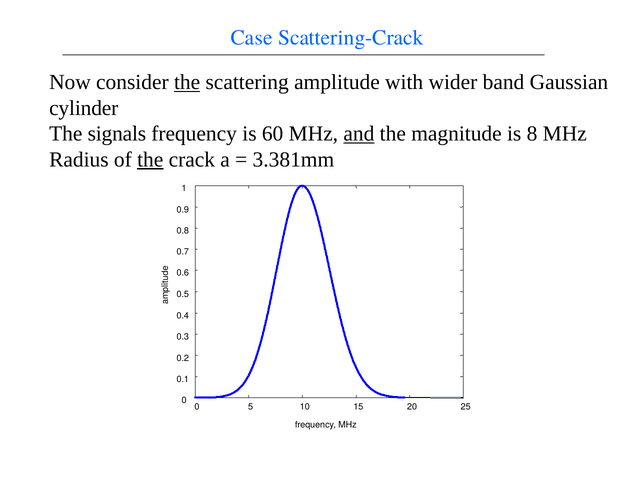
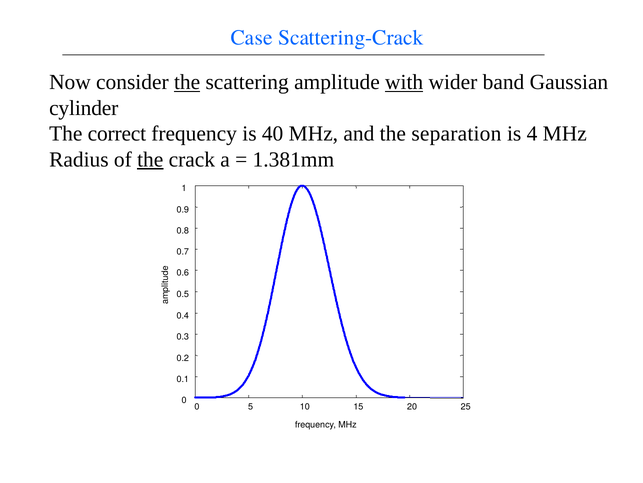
with underline: none -> present
signals: signals -> correct
60: 60 -> 40
and underline: present -> none
magnitude: magnitude -> separation
8: 8 -> 4
3.381mm: 3.381mm -> 1.381mm
